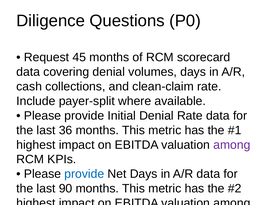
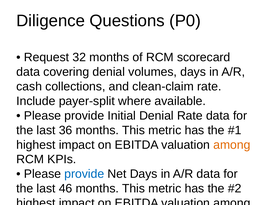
45: 45 -> 32
among at (232, 145) colour: purple -> orange
90: 90 -> 46
